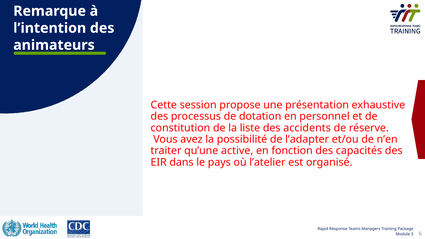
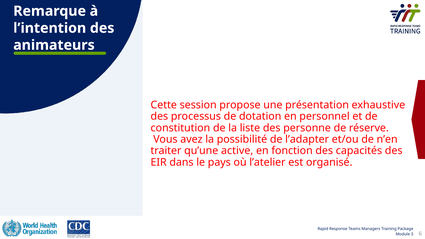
accidents: accidents -> personne
